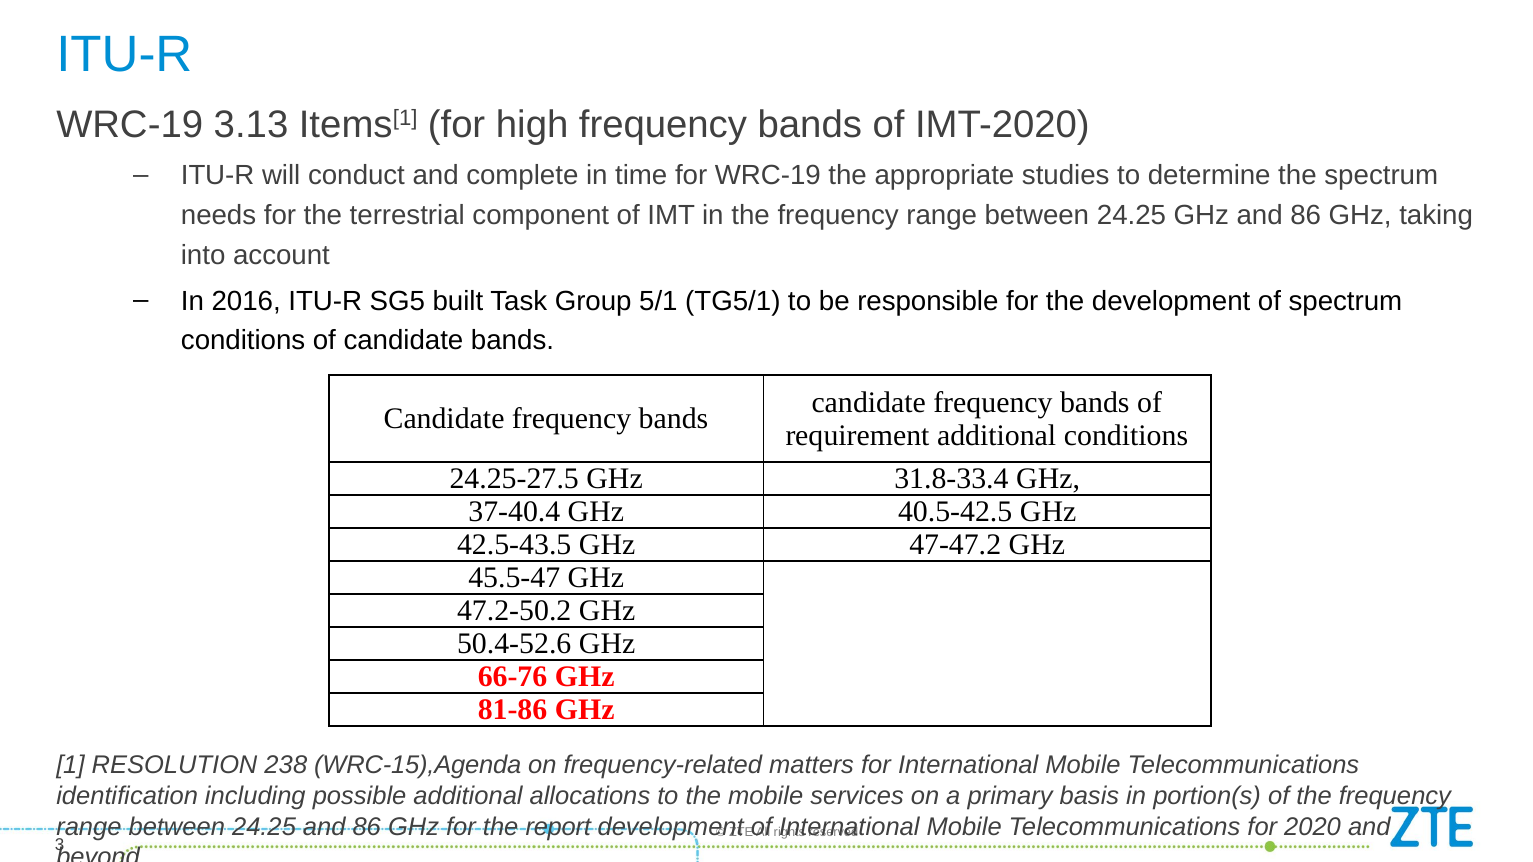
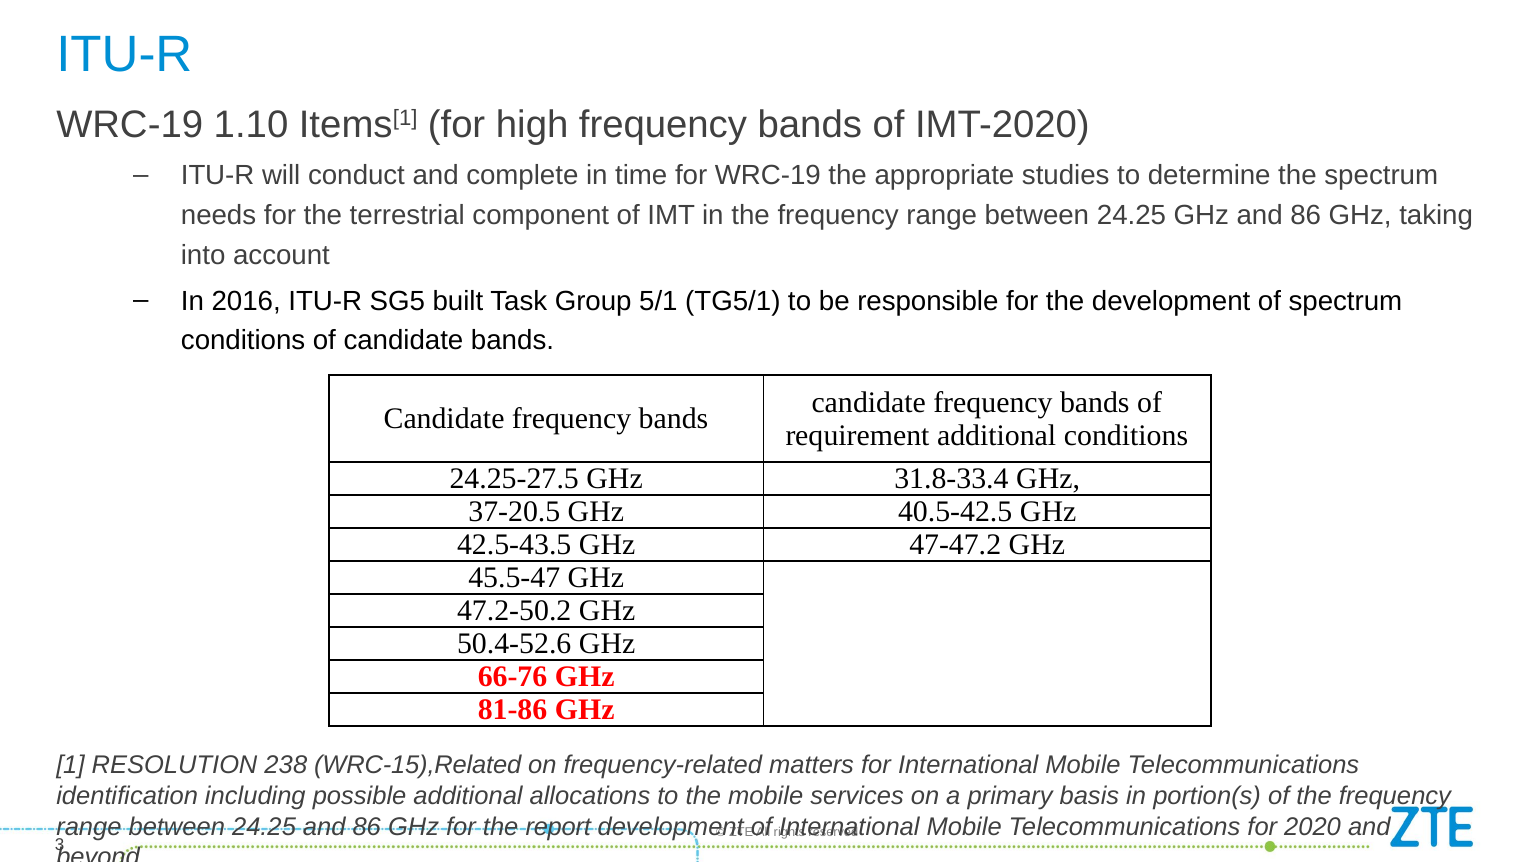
3.13: 3.13 -> 1.10
37-40.4: 37-40.4 -> 37-20.5
WRC-15),Agenda: WRC-15),Agenda -> WRC-15),Related
